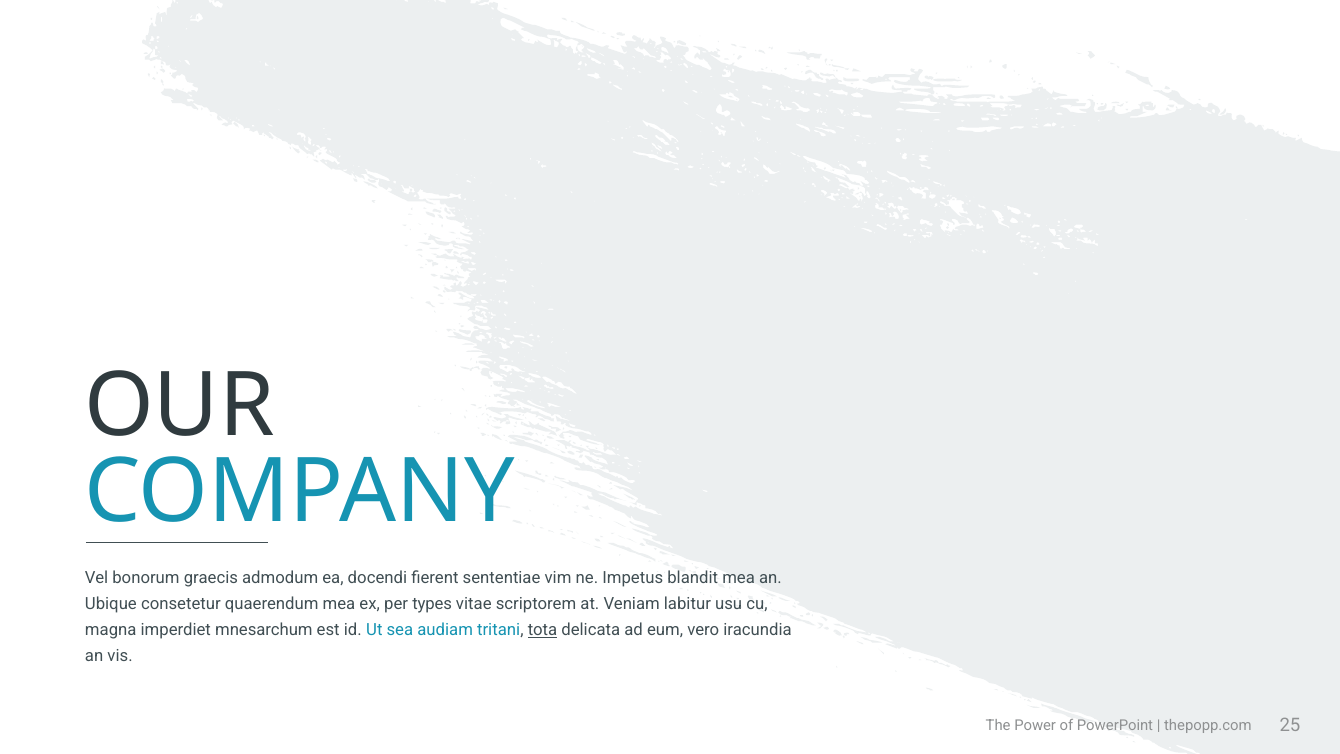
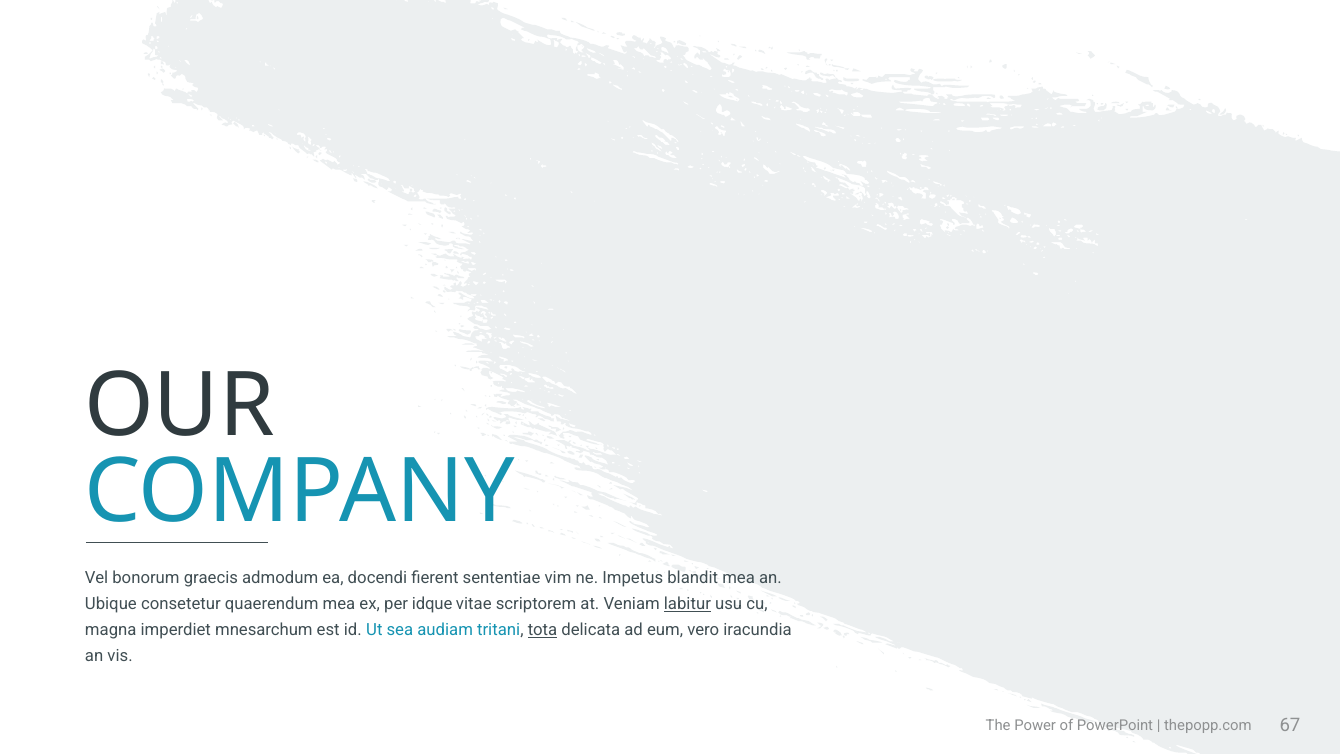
types: types -> idque
labitur underline: none -> present
25: 25 -> 67
